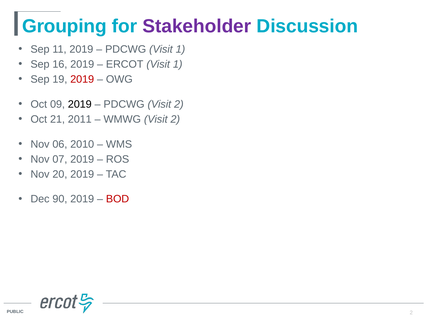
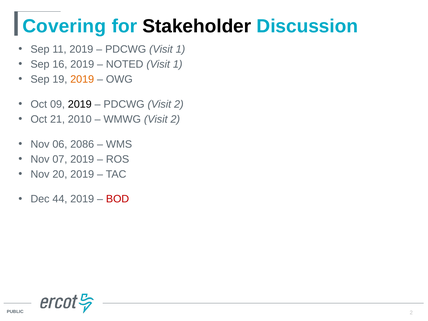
Grouping: Grouping -> Covering
Stakeholder colour: purple -> black
ERCOT: ERCOT -> NOTED
2019 at (82, 79) colour: red -> orange
2011: 2011 -> 2010
2010: 2010 -> 2086
90: 90 -> 44
